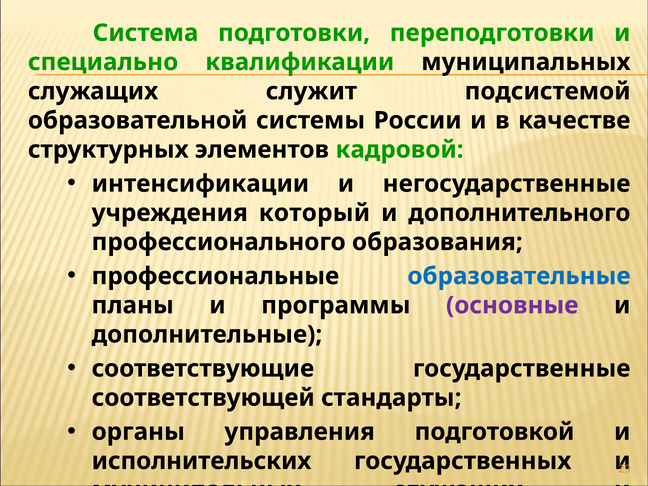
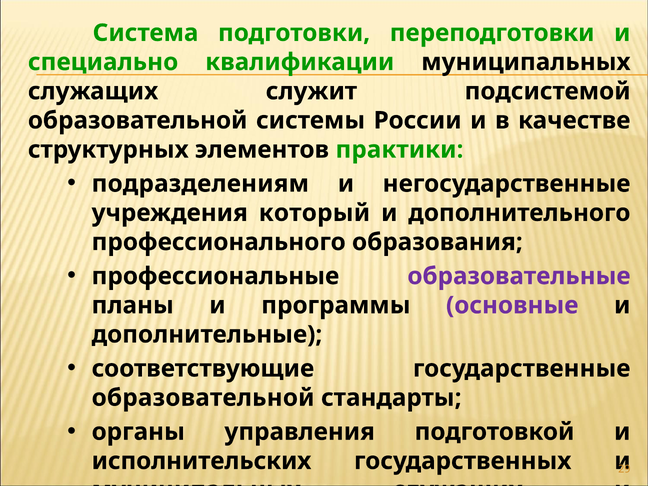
кадровой: кадровой -> практики
интенсификации: интенсификации -> подразделениям
образовательные colour: blue -> purple
соответствующей at (203, 398): соответствующей -> образовательной
